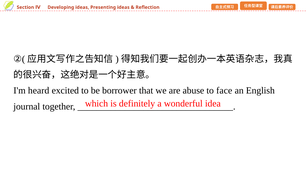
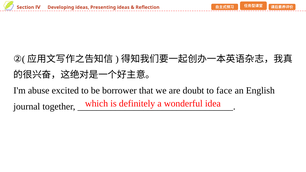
heard: heard -> abuse
abuse: abuse -> doubt
